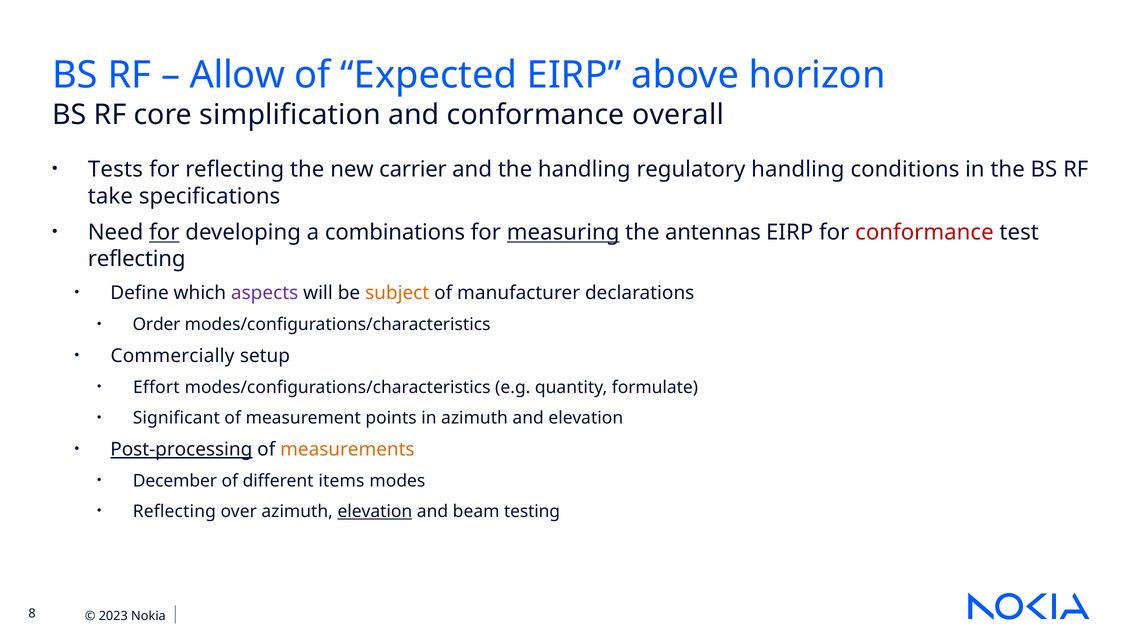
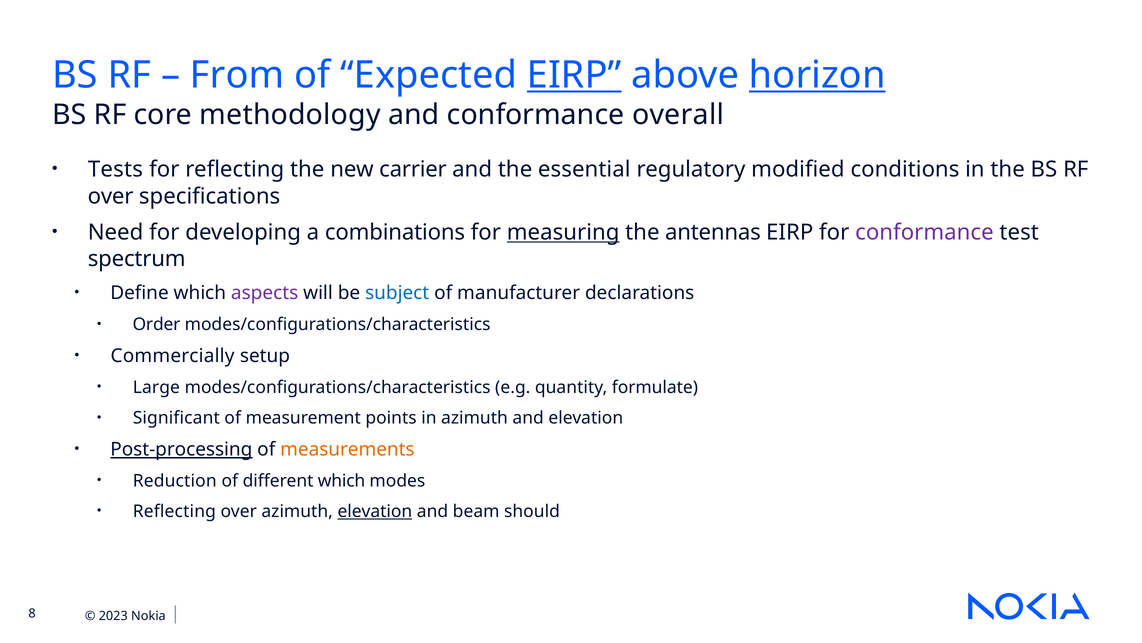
Allow: Allow -> From
EIRP at (574, 75) underline: none -> present
horizon underline: none -> present
simplification: simplification -> methodology
the handling: handling -> essential
regulatory handling: handling -> modified
take at (110, 196): take -> over
for at (164, 232) underline: present -> none
conformance at (924, 232) colour: red -> purple
reflecting at (137, 259): reflecting -> spectrum
subject colour: orange -> blue
Effort: Effort -> Large
December: December -> Reduction
different items: items -> which
testing: testing -> should
